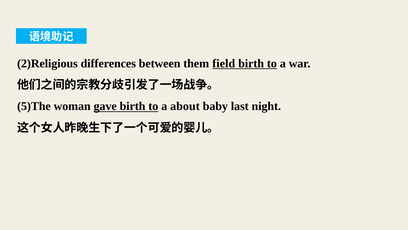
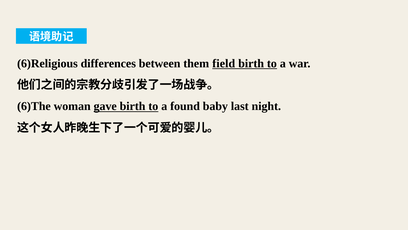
2)Religious: 2)Religious -> 6)Religious
5)The: 5)The -> 6)The
about: about -> found
